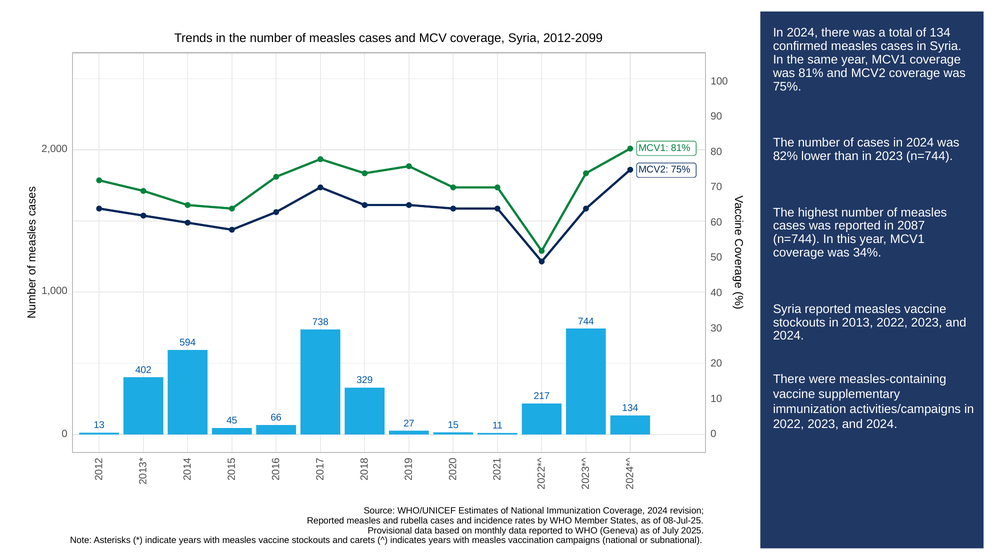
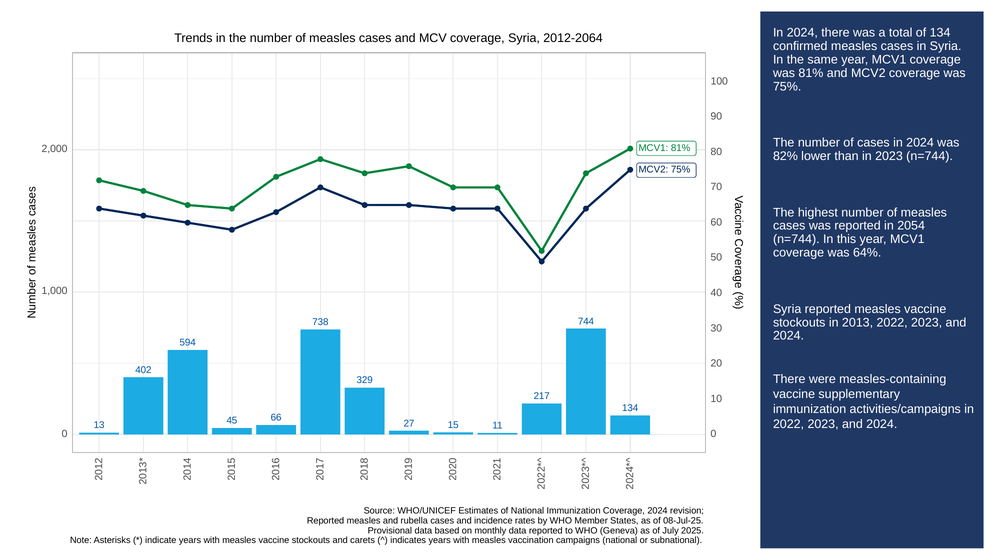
2012-2099: 2012-2099 -> 2012-2064
2087: 2087 -> 2054
34%: 34% -> 64%
